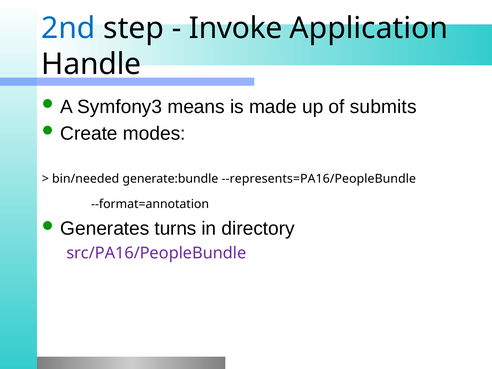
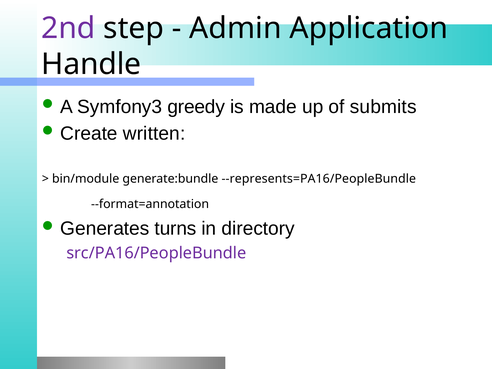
2nd colour: blue -> purple
Invoke: Invoke -> Admin
means: means -> greedy
modes: modes -> written
bin/needed: bin/needed -> bin/module
